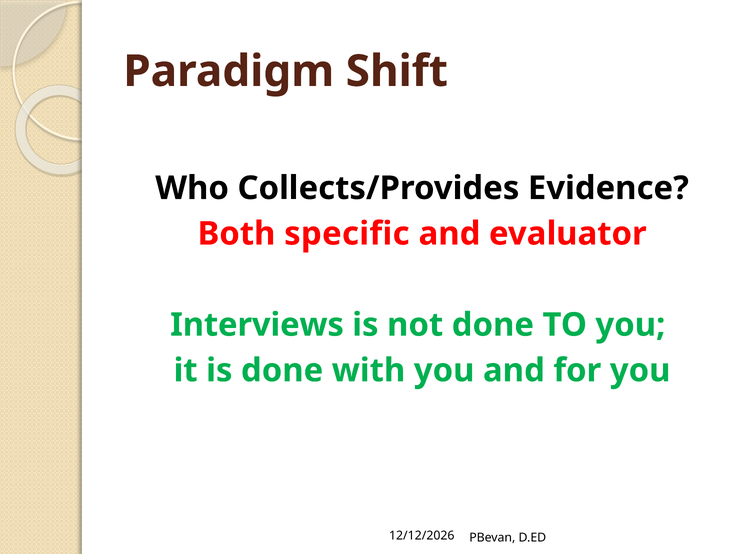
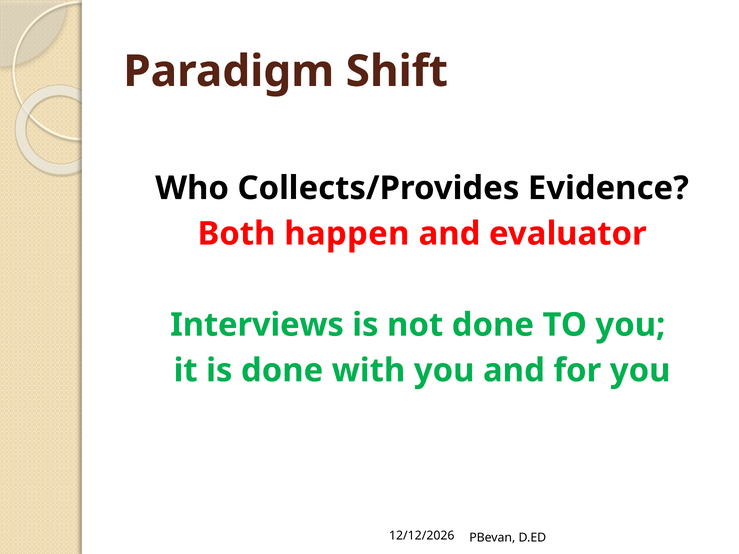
specific: specific -> happen
